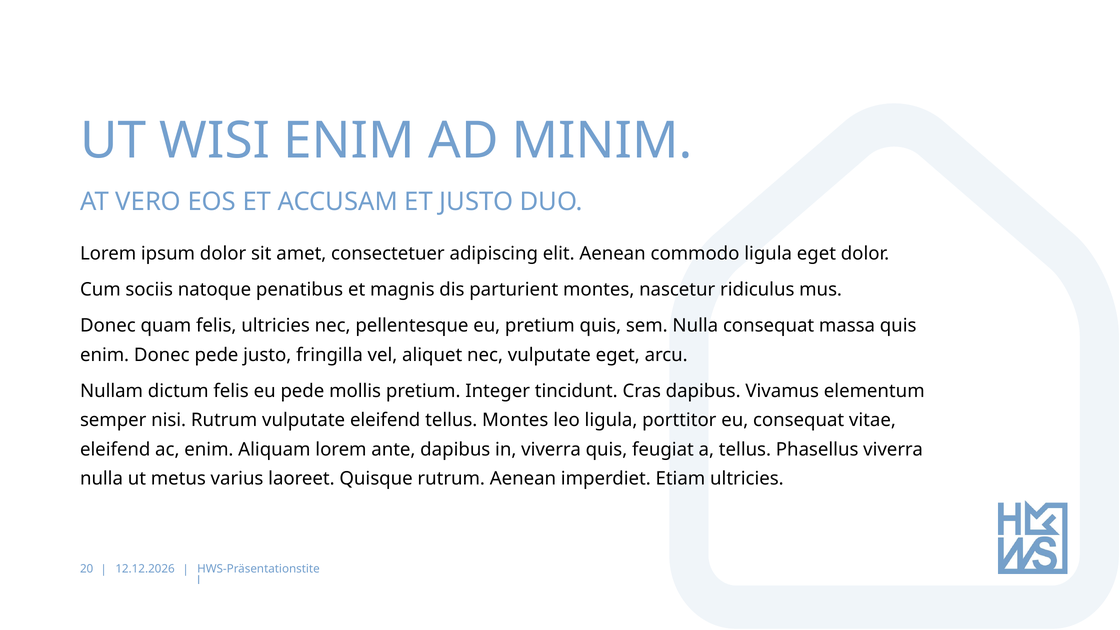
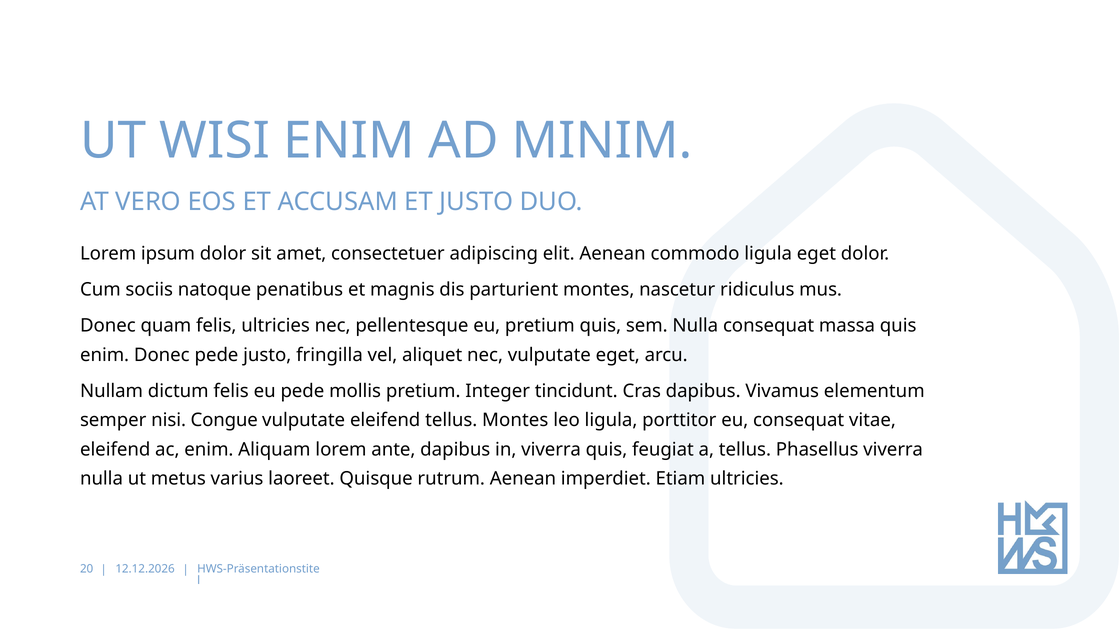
nisi Rutrum: Rutrum -> Congue
